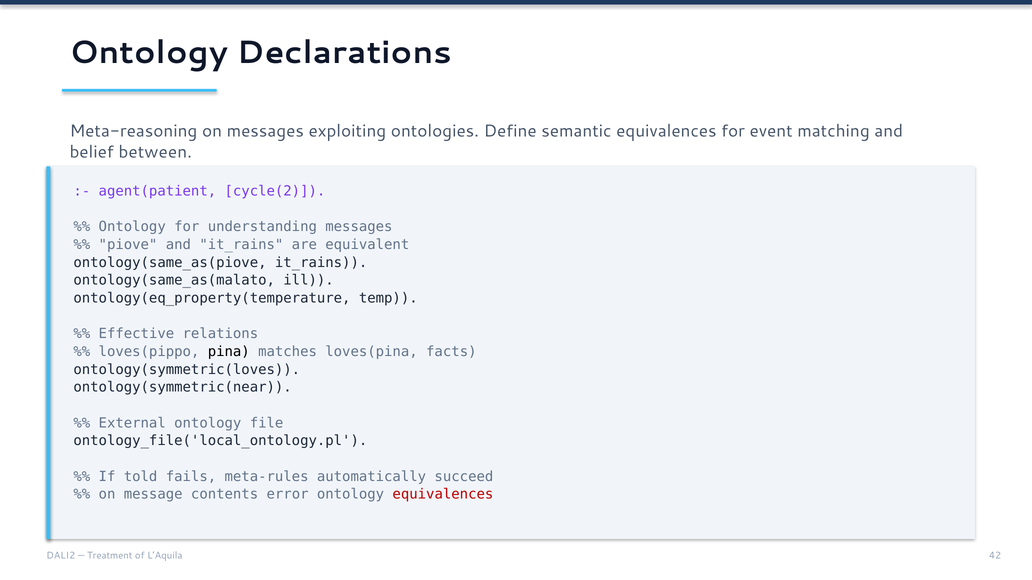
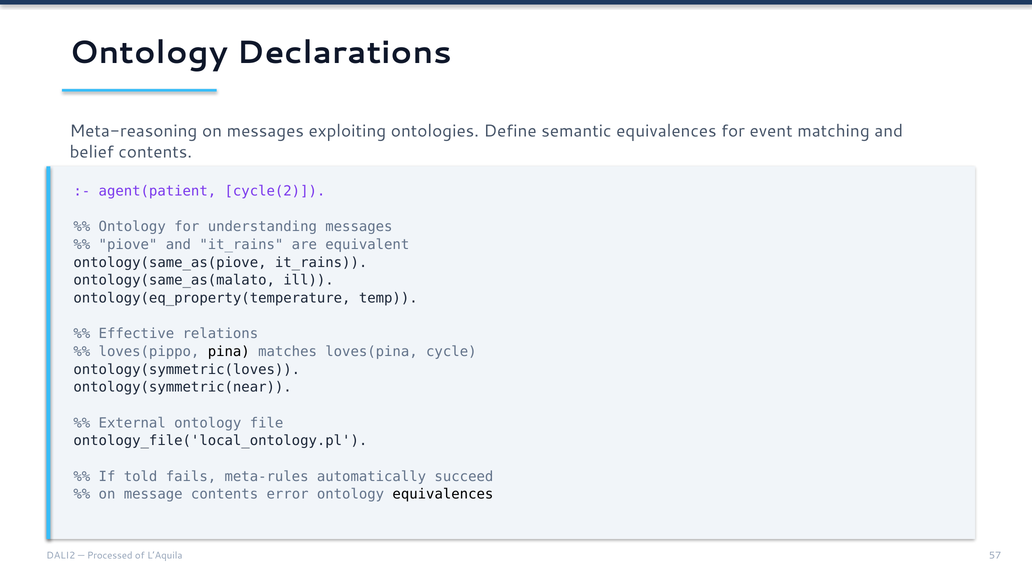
belief between: between -> contents
facts: facts -> cycle
equivalences at (443, 495) colour: red -> black
Treatment: Treatment -> Processed
42: 42 -> 57
